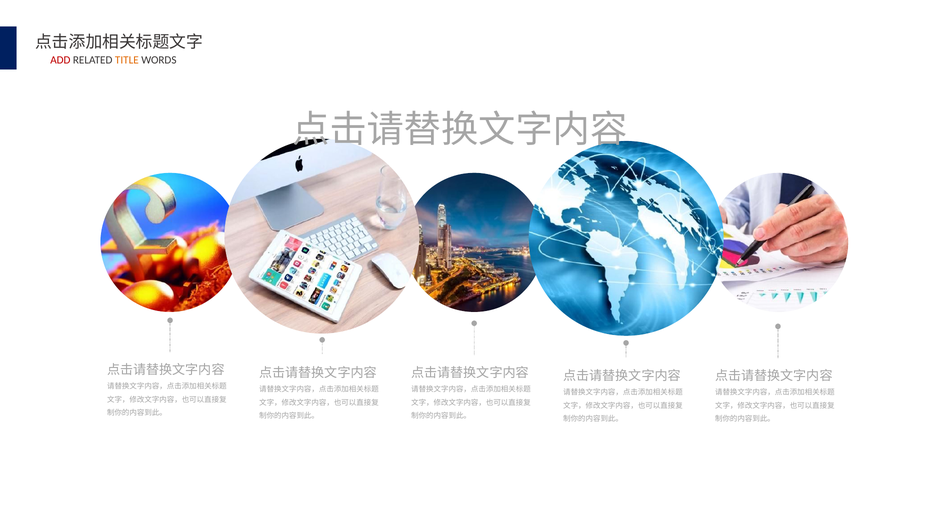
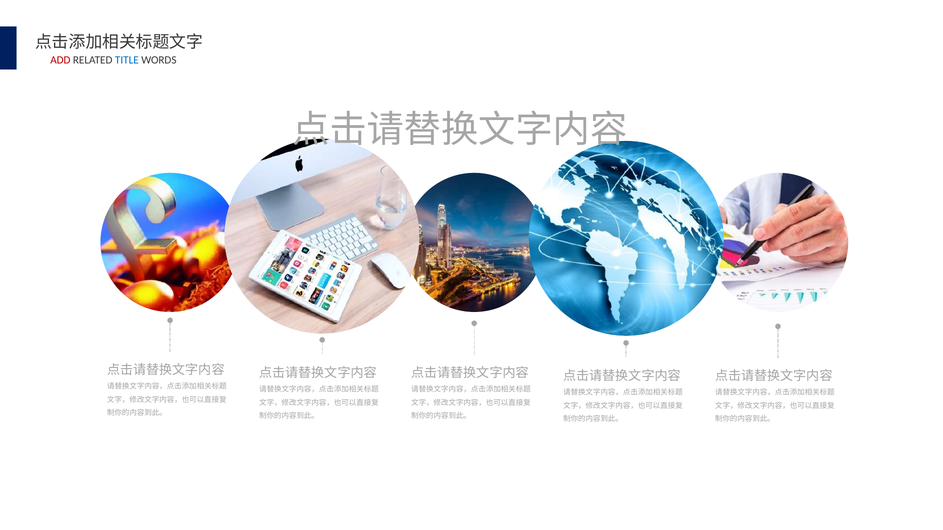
TITLE colour: orange -> blue
